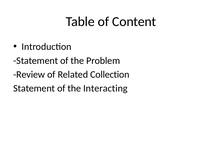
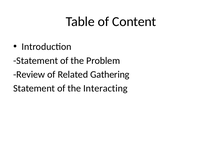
Collection: Collection -> Gathering
